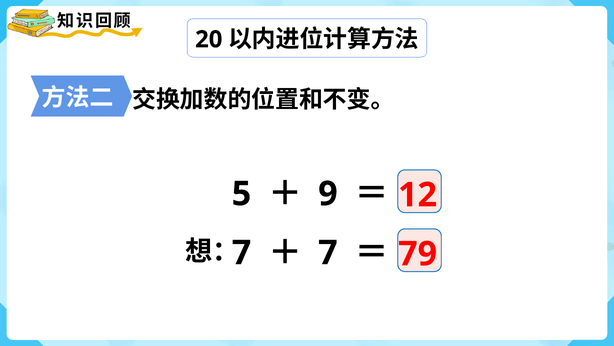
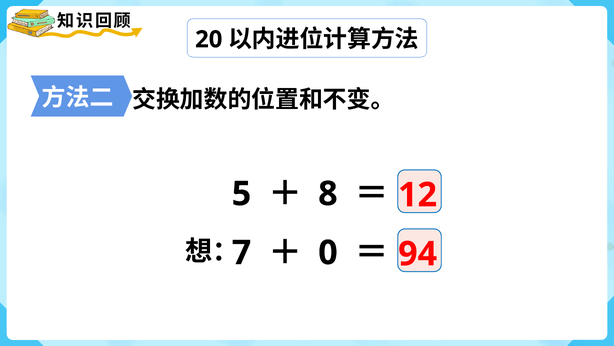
9: 9 -> 8
79: 79 -> 94
7 at (328, 252): 7 -> 0
